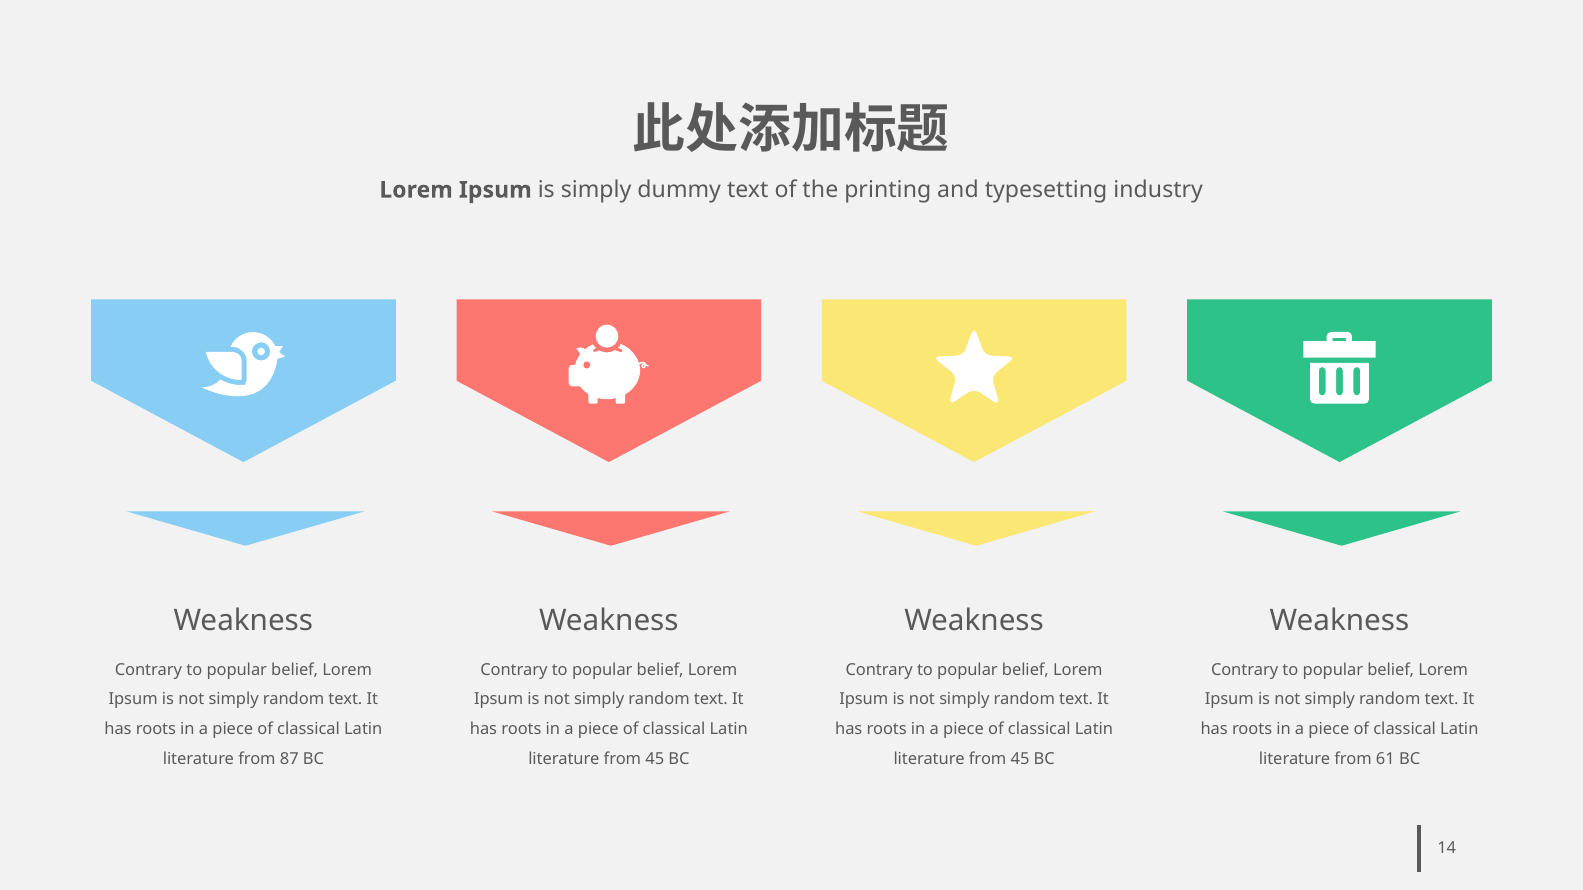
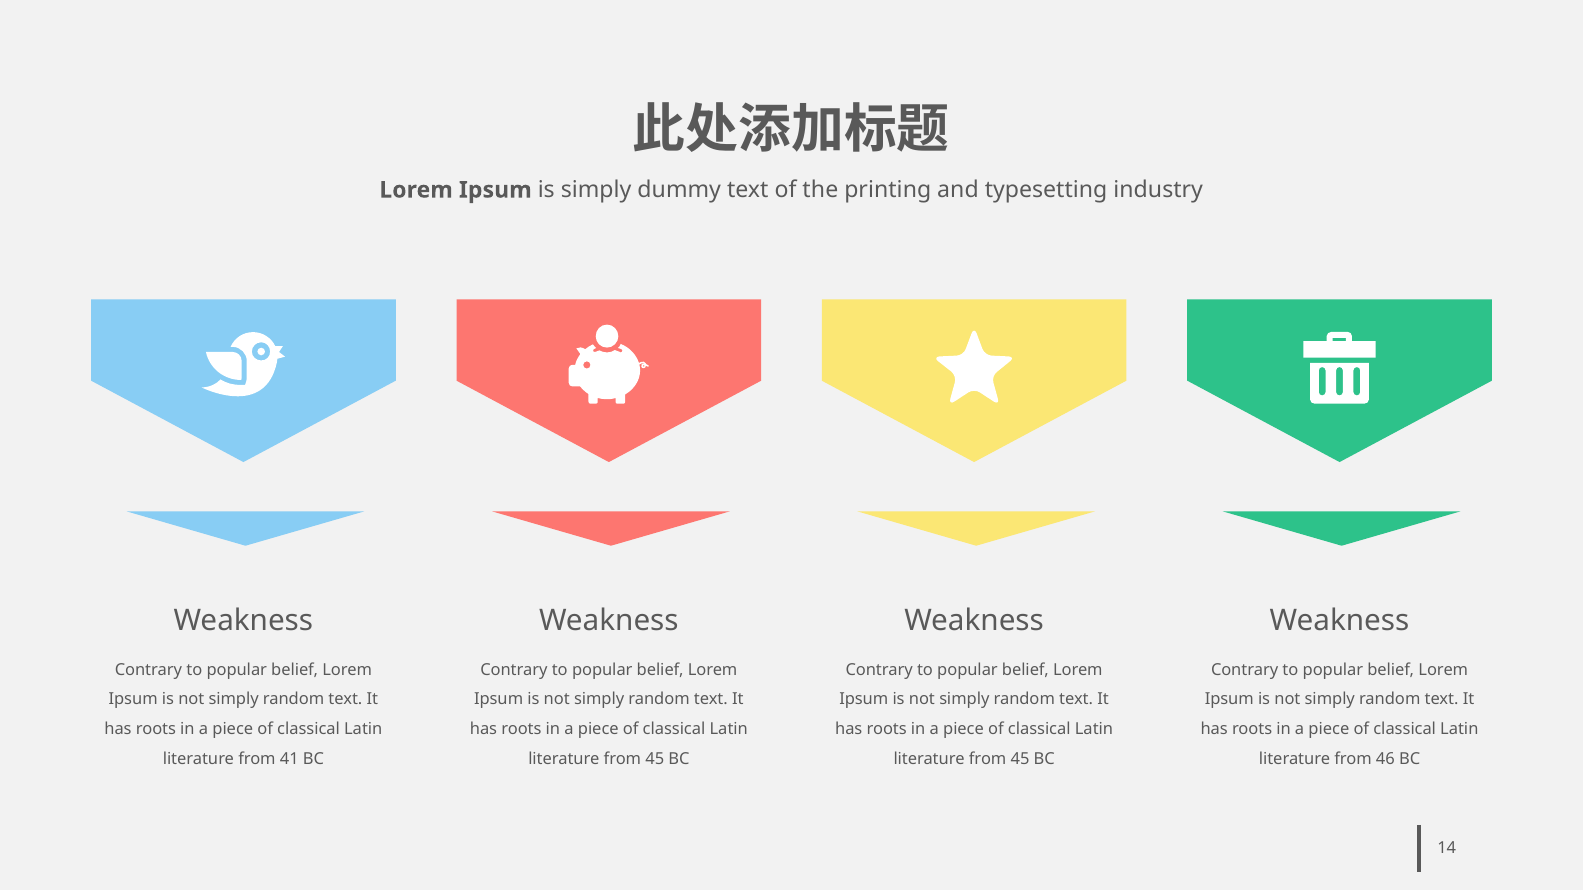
87: 87 -> 41
61: 61 -> 46
